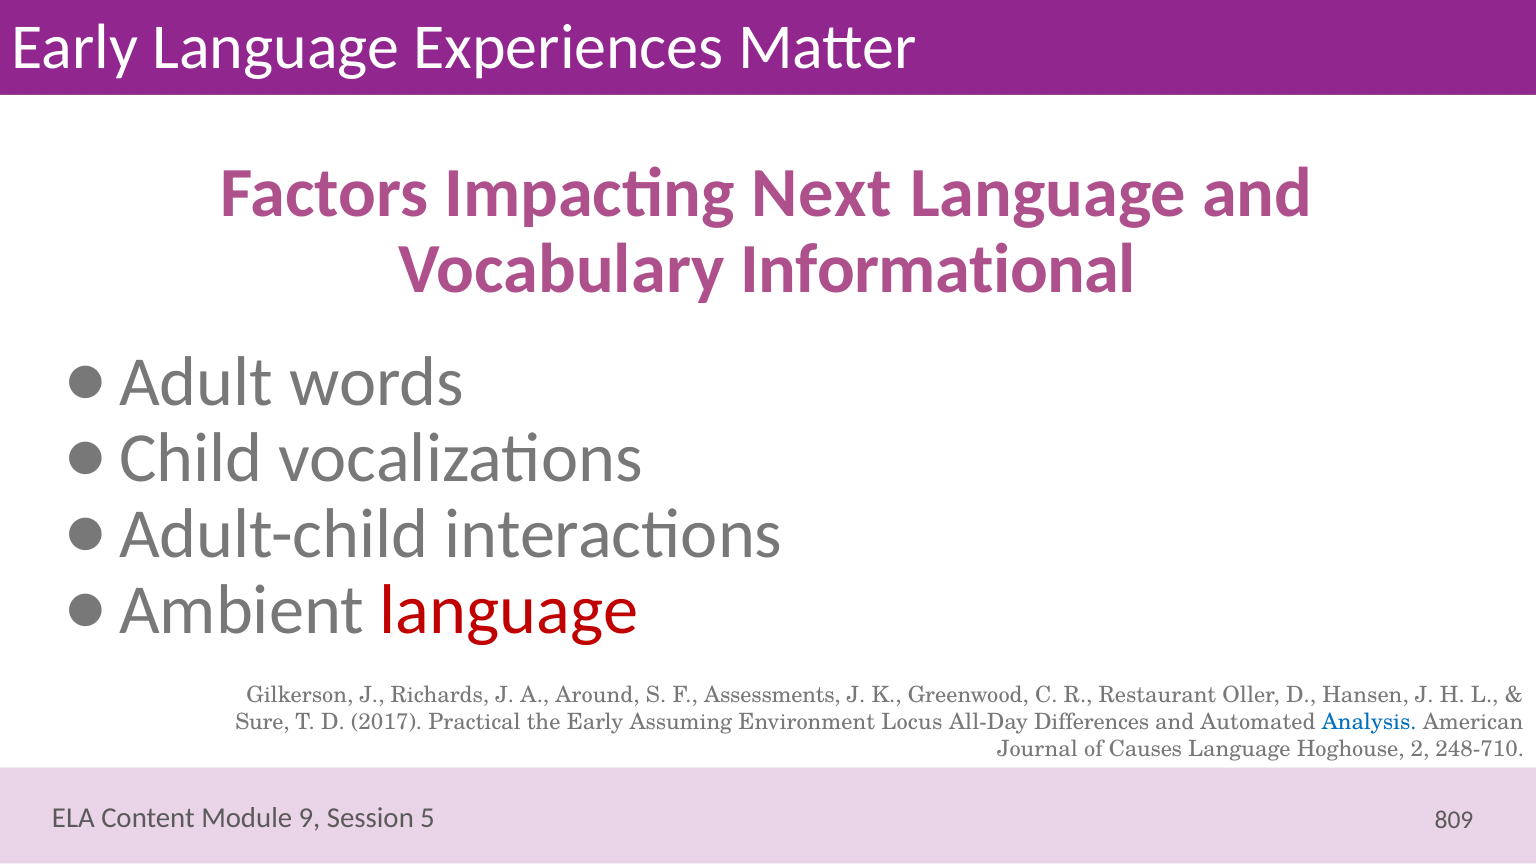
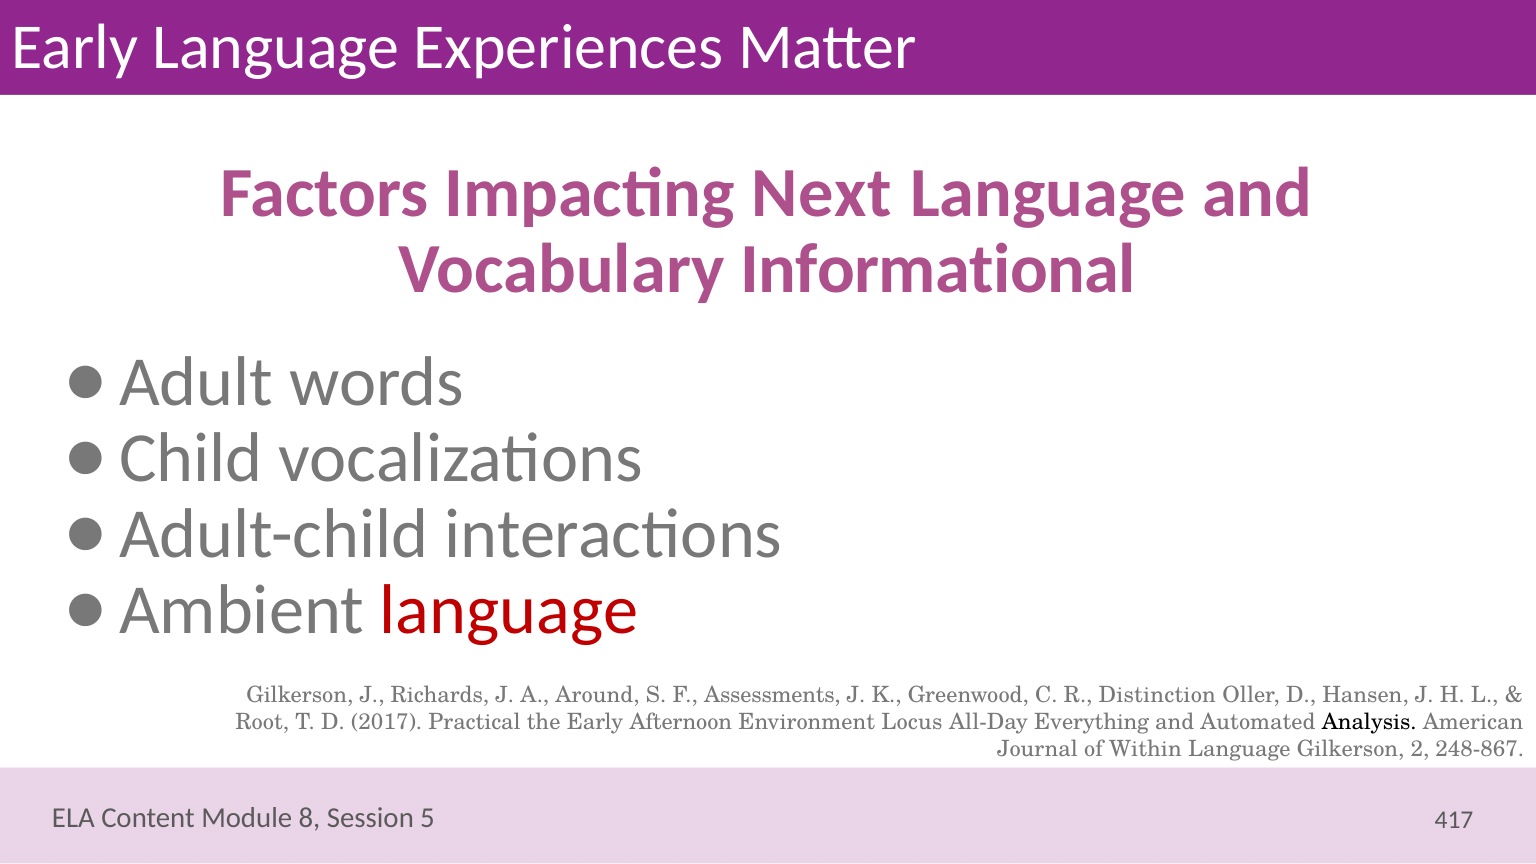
Restaurant: Restaurant -> Distinction
Sure: Sure -> Root
Assuming: Assuming -> Afternoon
Differences: Differences -> Everything
Analysis colour: blue -> black
Causes: Causes -> Within
Language Hoghouse: Hoghouse -> Gilkerson
248-710: 248-710 -> 248-867
9: 9 -> 8
809: 809 -> 417
